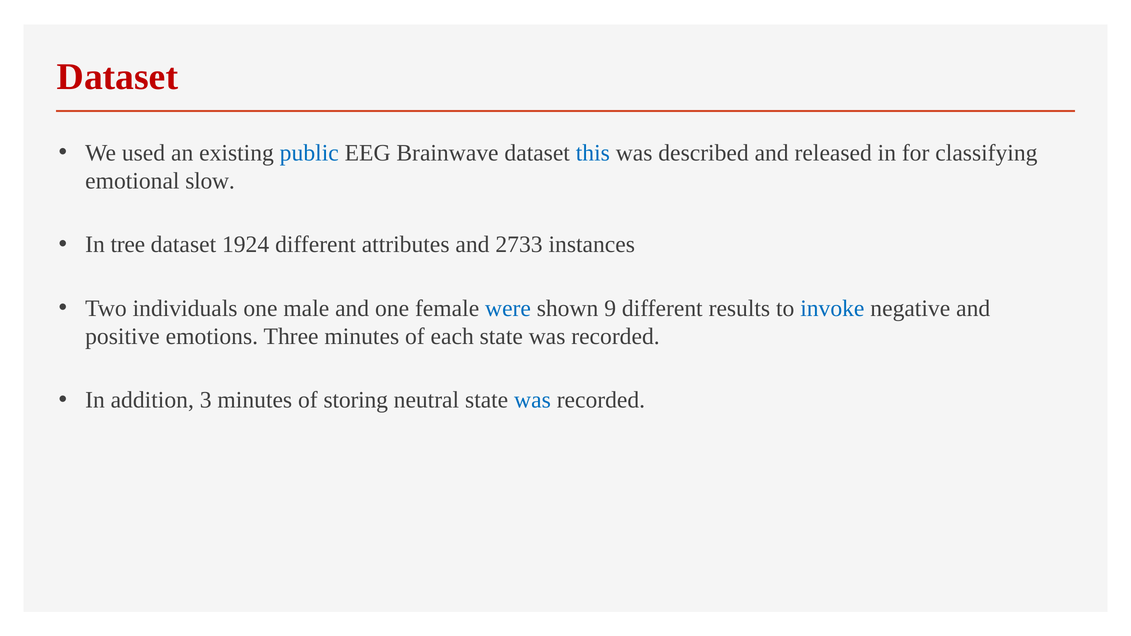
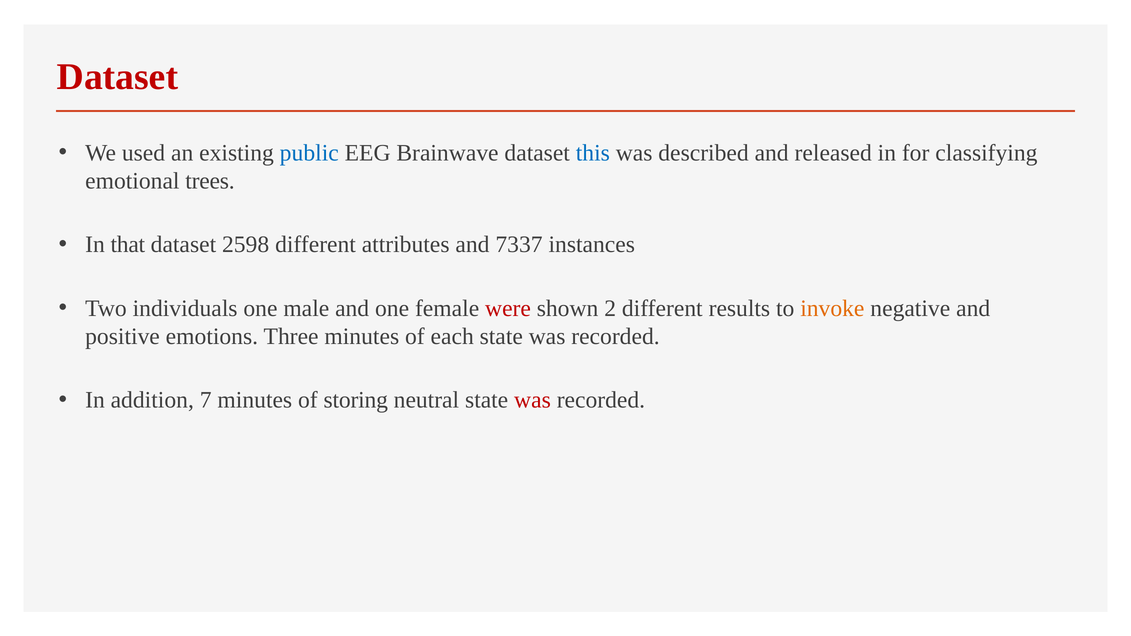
slow: slow -> trees
tree: tree -> that
1924: 1924 -> 2598
2733: 2733 -> 7337
were colour: blue -> red
9: 9 -> 2
invoke colour: blue -> orange
3: 3 -> 7
was at (532, 400) colour: blue -> red
